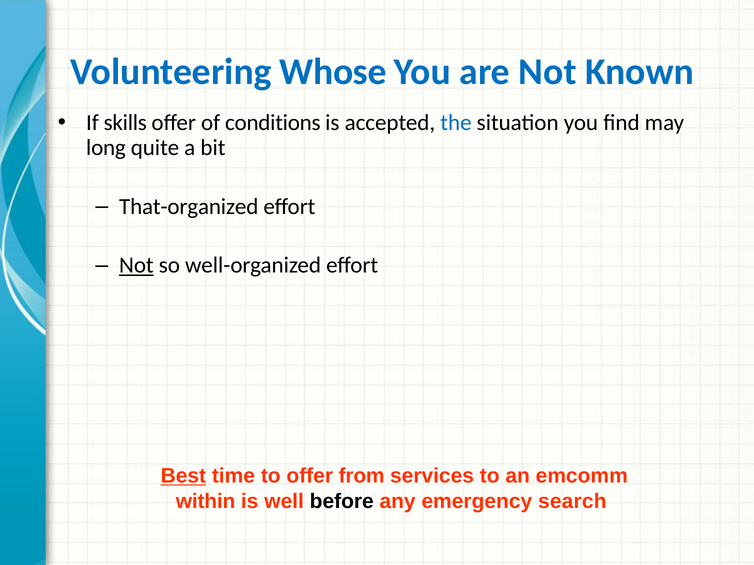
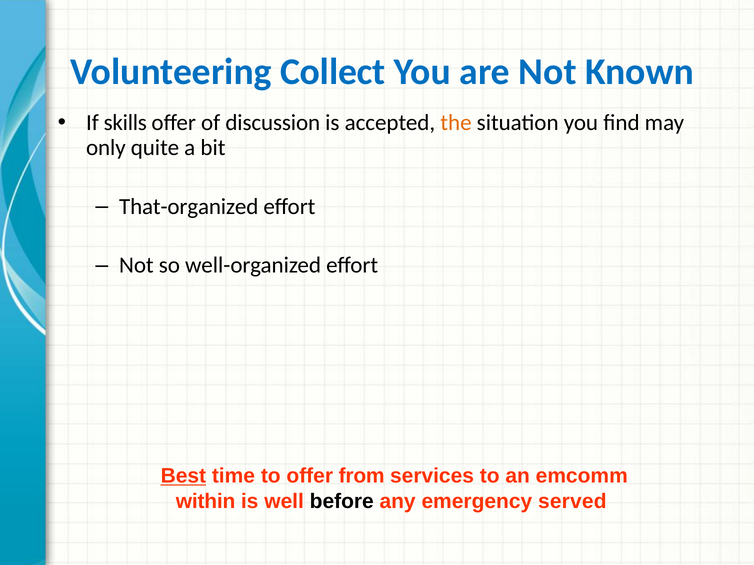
Whose: Whose -> Collect
conditions: conditions -> discussion
the colour: blue -> orange
long: long -> only
Not at (136, 266) underline: present -> none
search: search -> served
